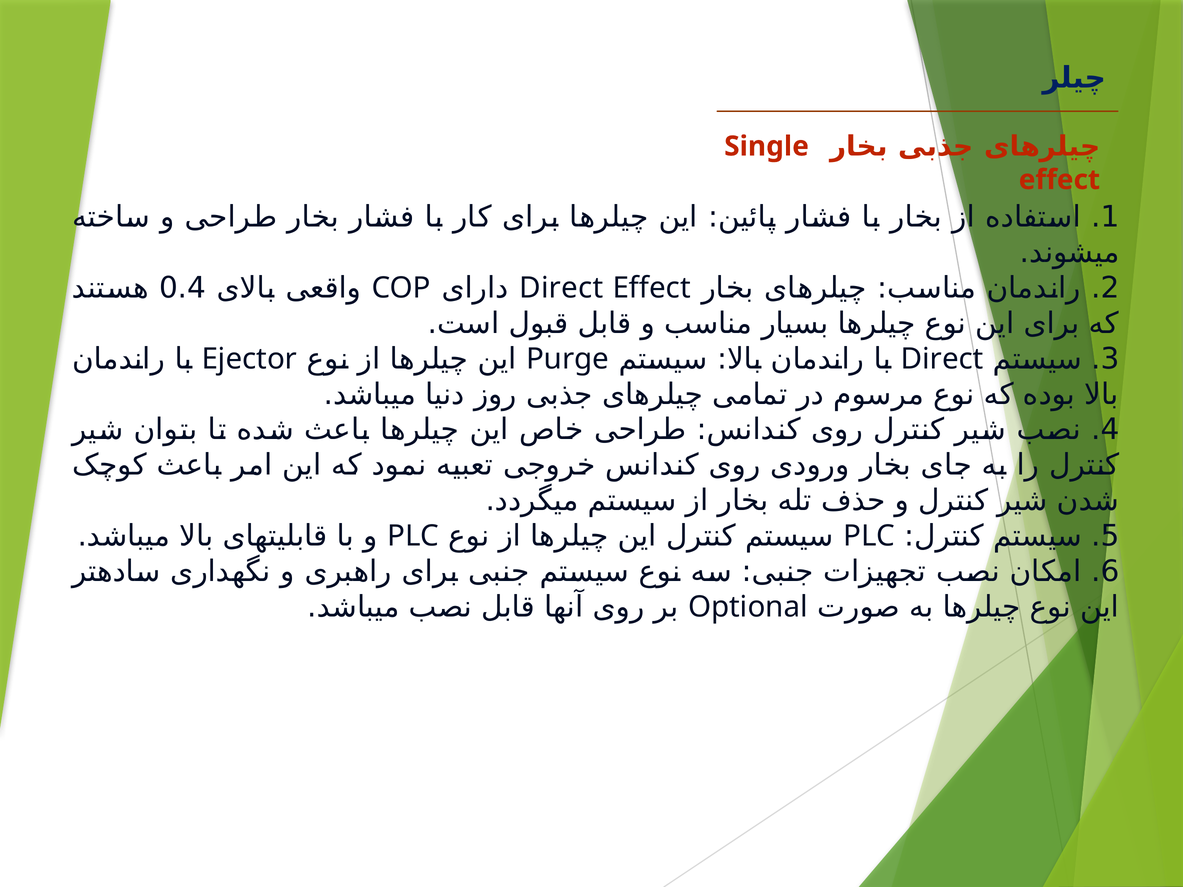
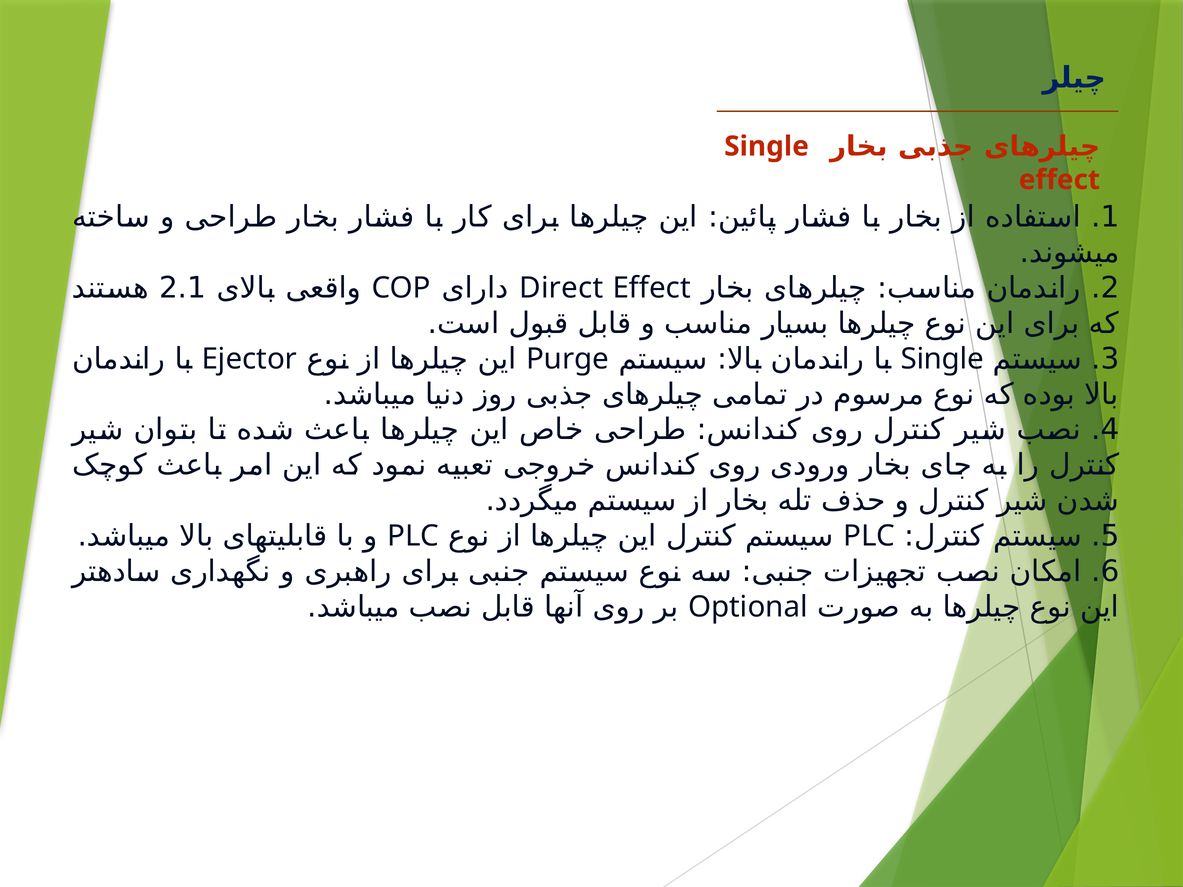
0.4: 0.4 -> 2.1
Direct at (942, 359): Direct -> Single
